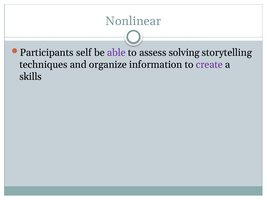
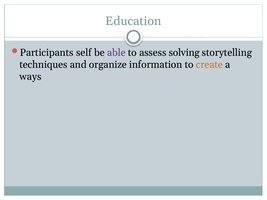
Nonlinear: Nonlinear -> Education
create colour: purple -> orange
skills: skills -> ways
